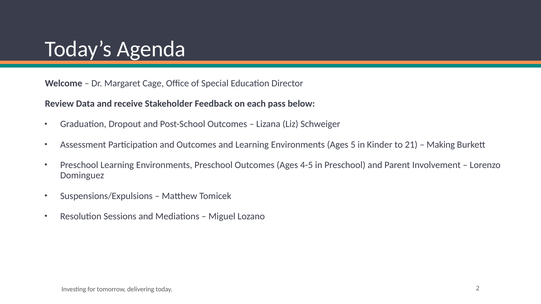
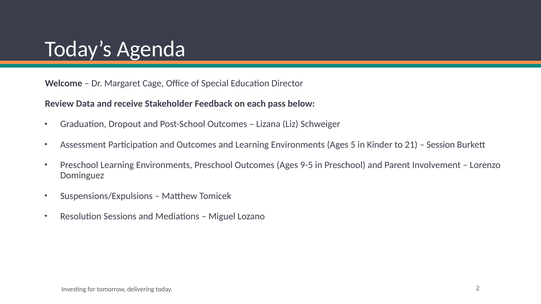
Making: Making -> Session
4-5: 4-5 -> 9-5
